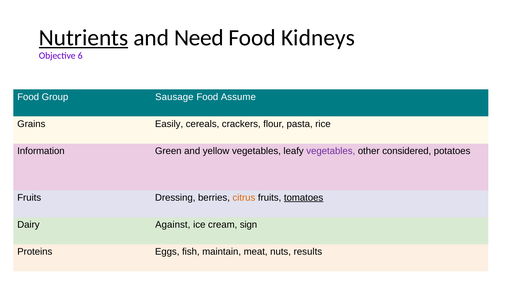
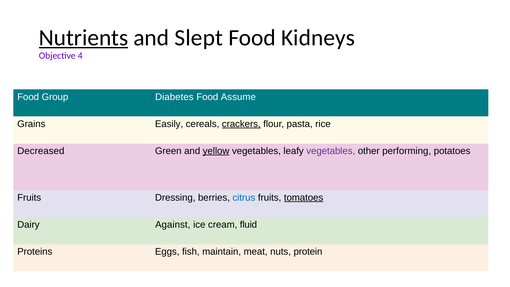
Need: Need -> Slept
6: 6 -> 4
Sausage: Sausage -> Diabetes
crackers underline: none -> present
Information: Information -> Decreased
yellow underline: none -> present
considered: considered -> performing
citrus colour: orange -> blue
sign: sign -> fluid
results: results -> protein
